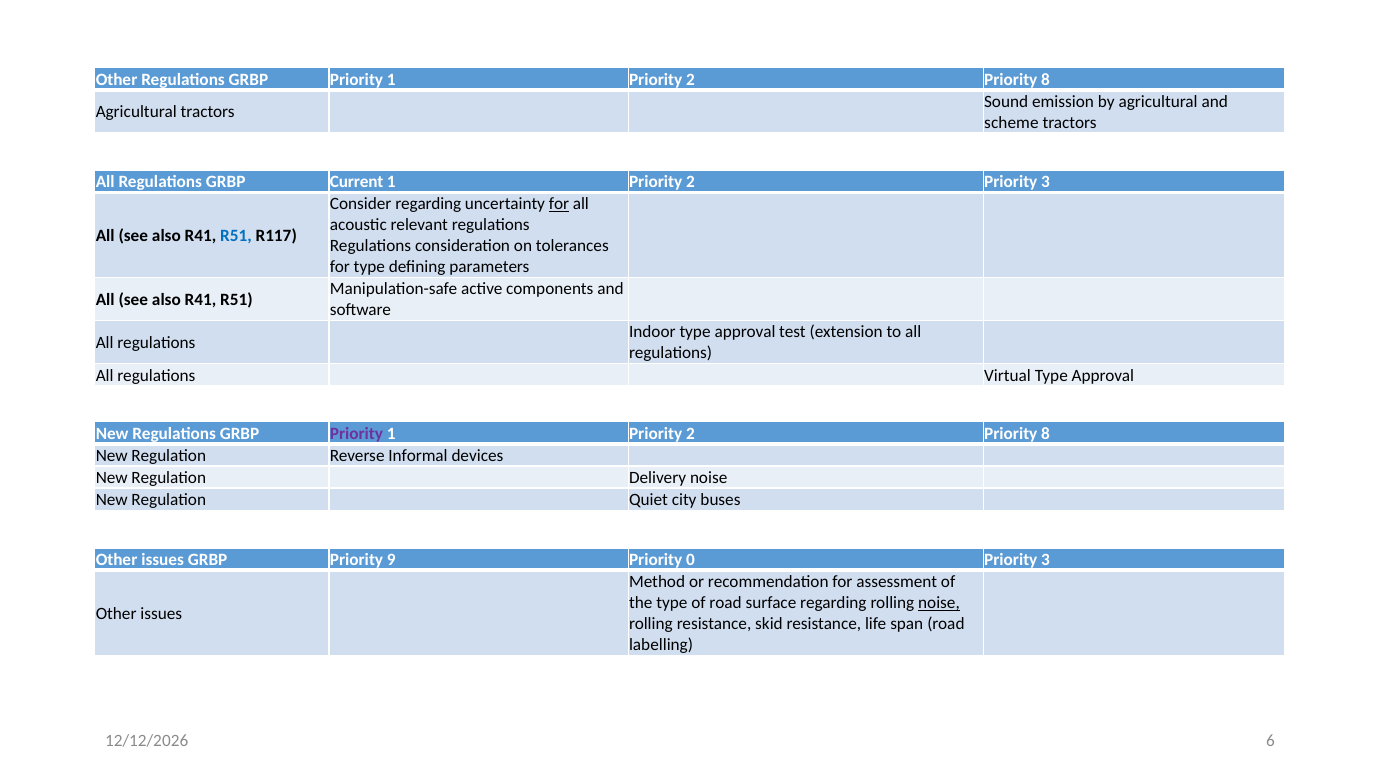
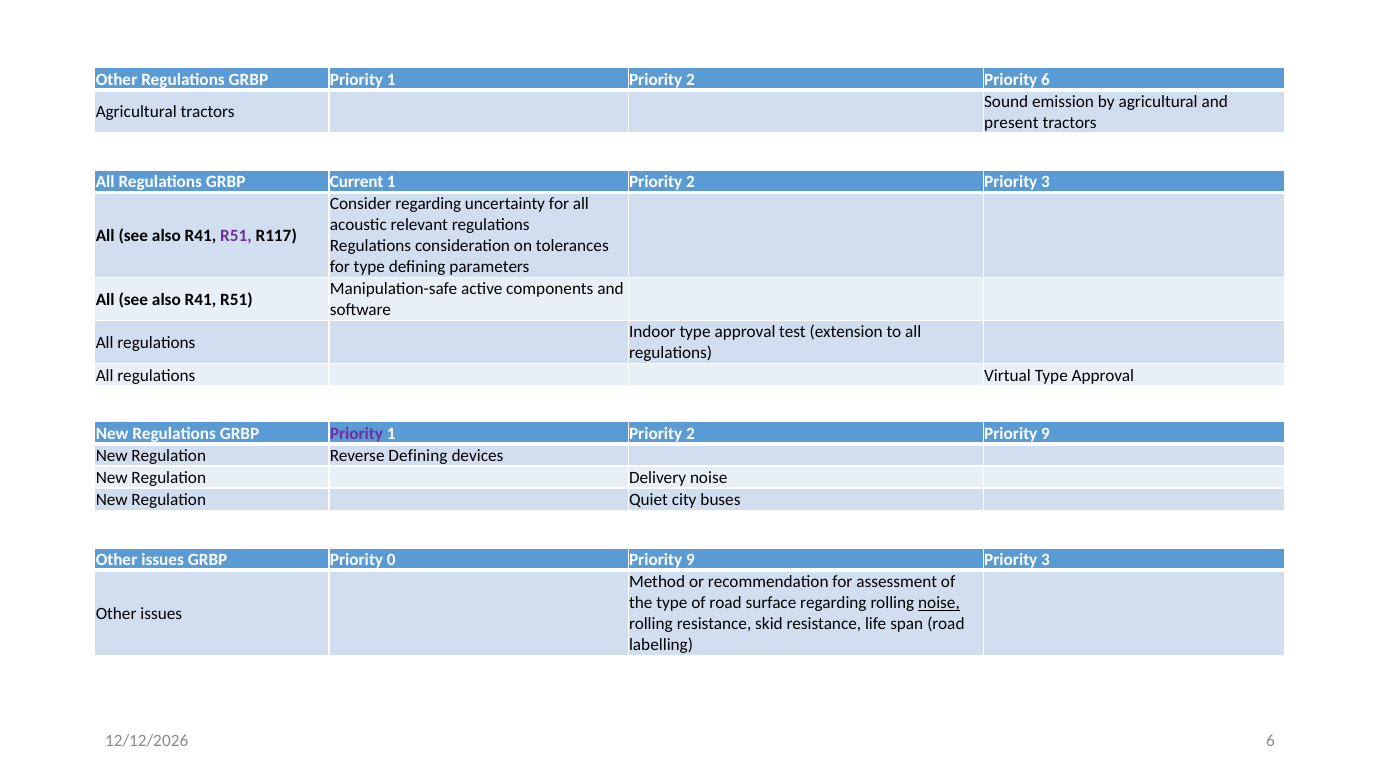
8 at (1046, 79): 8 -> 6
scheme: scheme -> present
for at (559, 204) underline: present -> none
R51 at (236, 236) colour: blue -> purple
8 at (1046, 433): 8 -> 9
Reverse Informal: Informal -> Defining
9: 9 -> 0
0 at (690, 560): 0 -> 9
